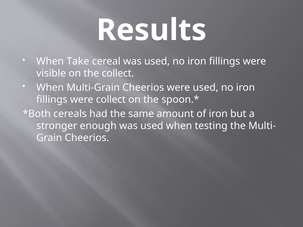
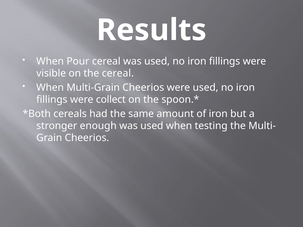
Take: Take -> Pour
the collect: collect -> cereal
